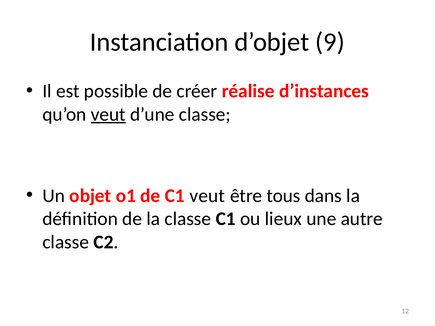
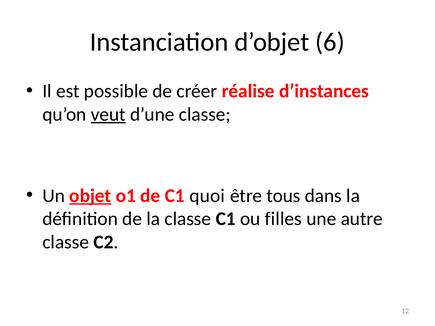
9: 9 -> 6
objet underline: none -> present
C1 veut: veut -> quoi
lieux: lieux -> filles
